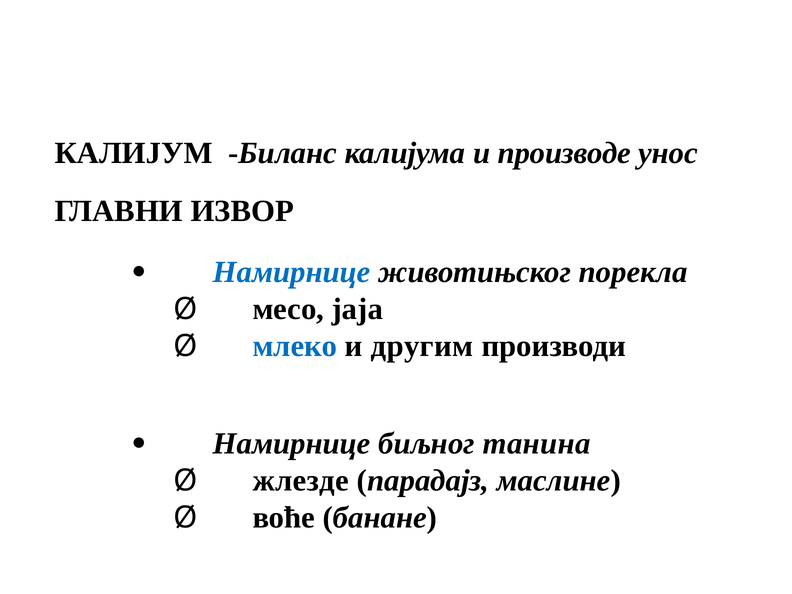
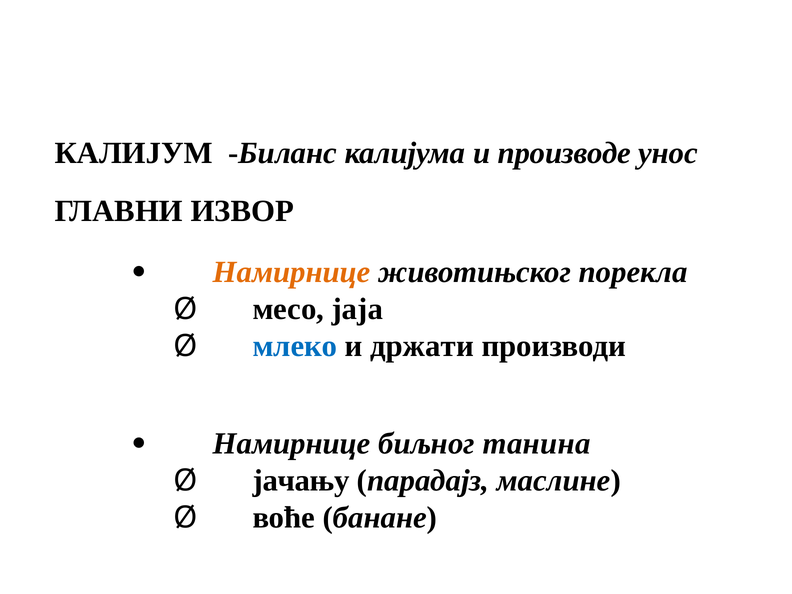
Намирнице at (292, 272) colour: blue -> orange
другим: другим -> држати
жлезде: жлезде -> јачању
